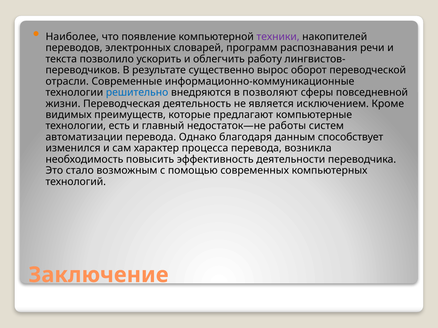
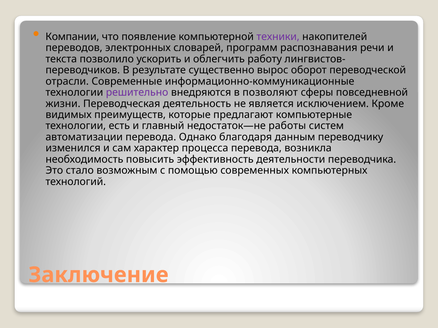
Наиболее: Наиболее -> Компании
решительно colour: blue -> purple
способствует: способствует -> переводчику
